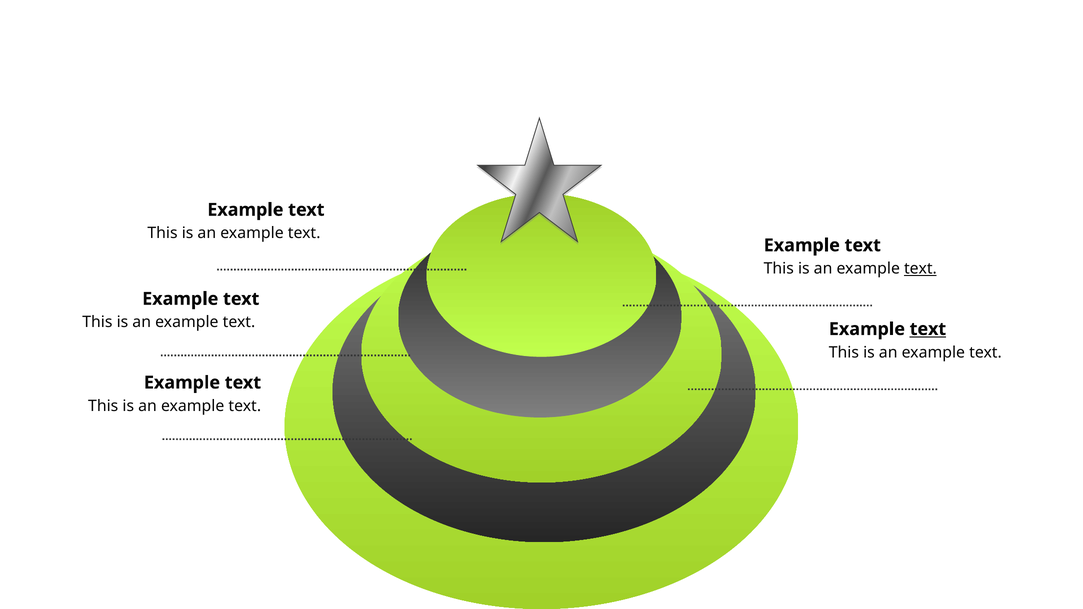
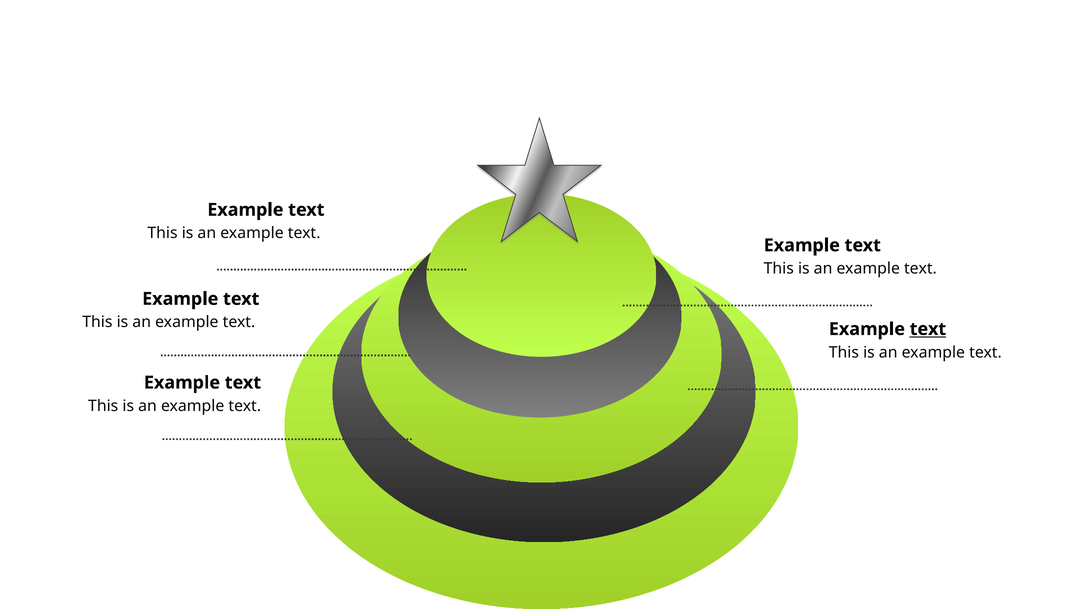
text at (920, 269) underline: present -> none
